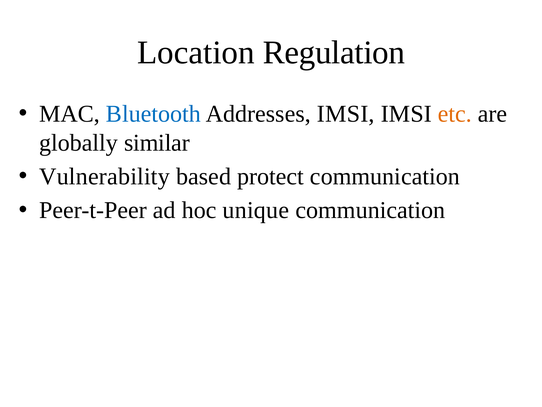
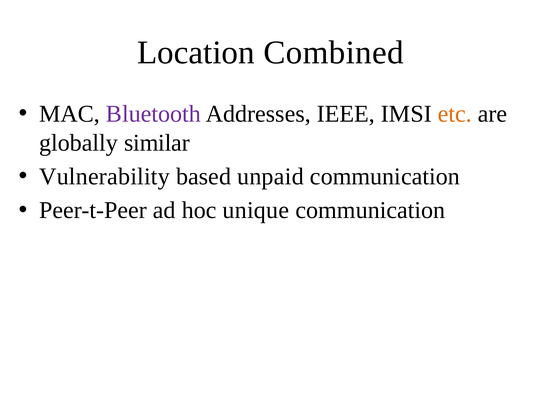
Regulation: Regulation -> Combined
Bluetooth colour: blue -> purple
Addresses IMSI: IMSI -> IEEE
protect: protect -> unpaid
